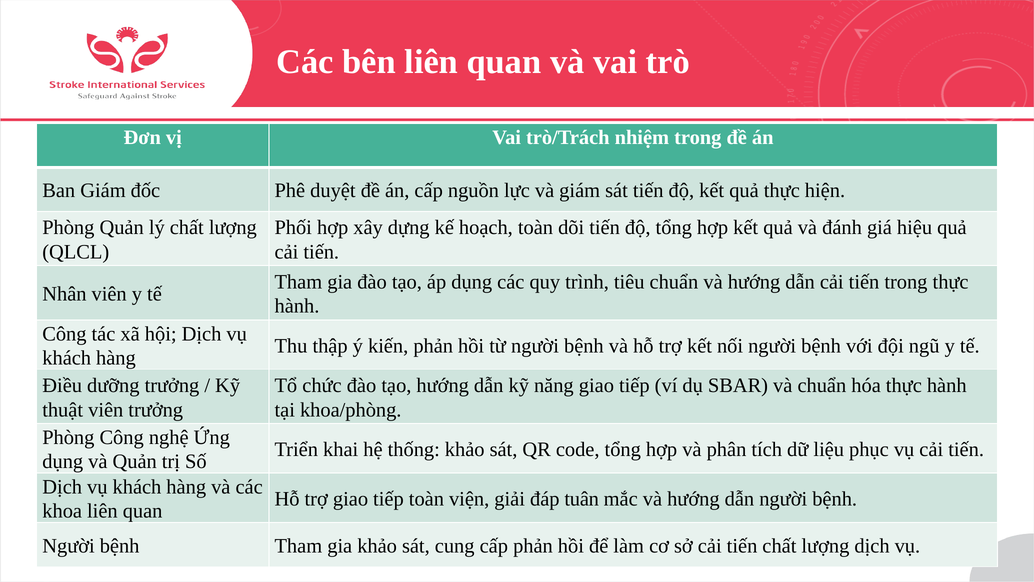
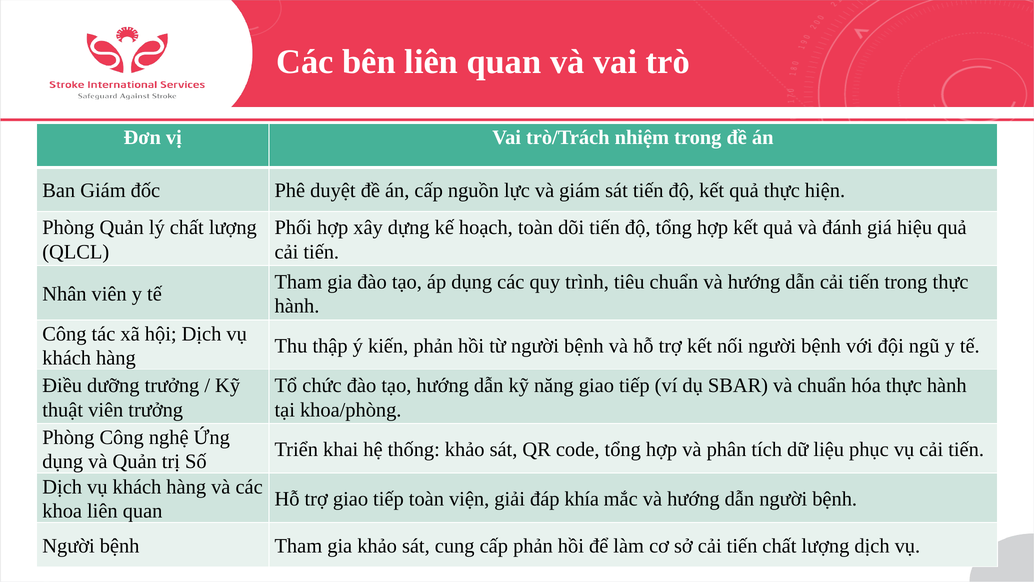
tuân: tuân -> khía
